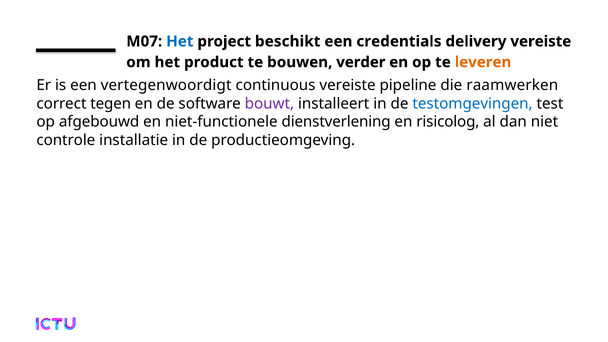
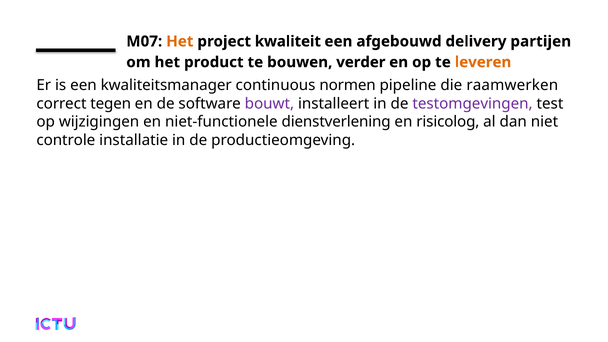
Het at (180, 41) colour: blue -> orange
beschikt: beschikt -> kwaliteit
credentials: credentials -> afgebouwd
delivery vereiste: vereiste -> partijen
vertegenwoordigt: vertegenwoordigt -> kwaliteitsmanager
continuous vereiste: vereiste -> normen
testomgevingen colour: blue -> purple
afgebouwd: afgebouwd -> wijzigingen
